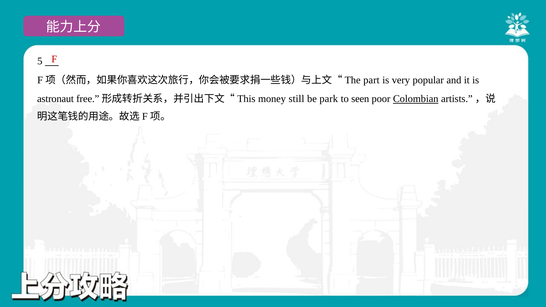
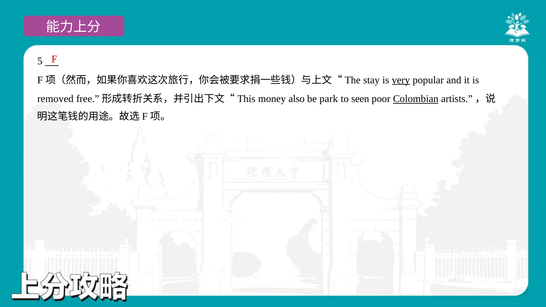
part: part -> stay
very underline: none -> present
astronaut: astronaut -> removed
still: still -> also
